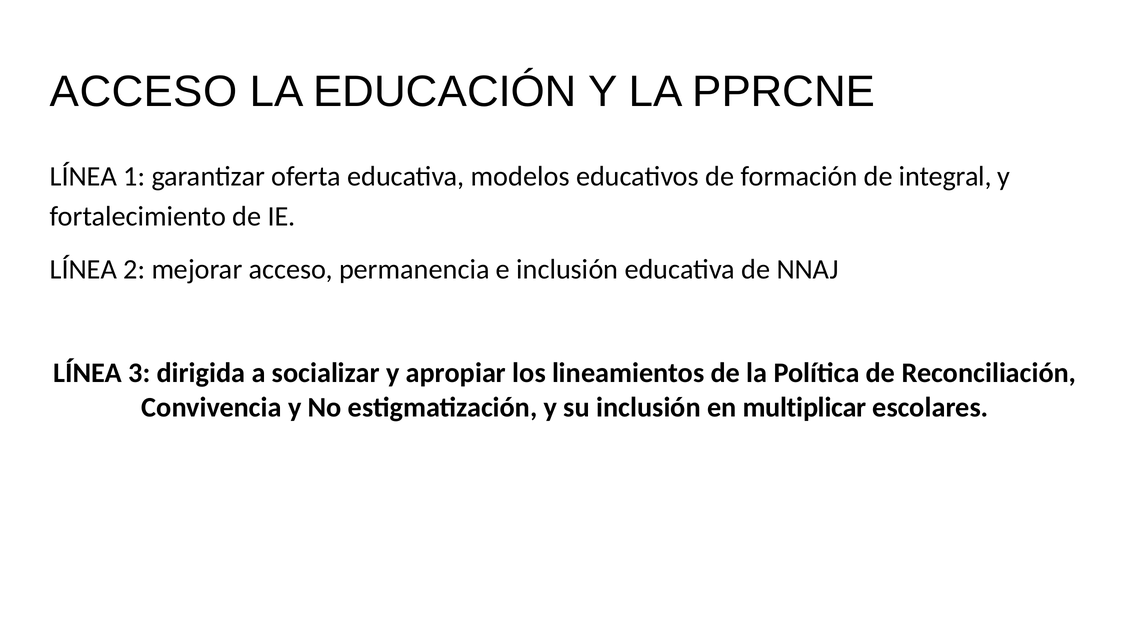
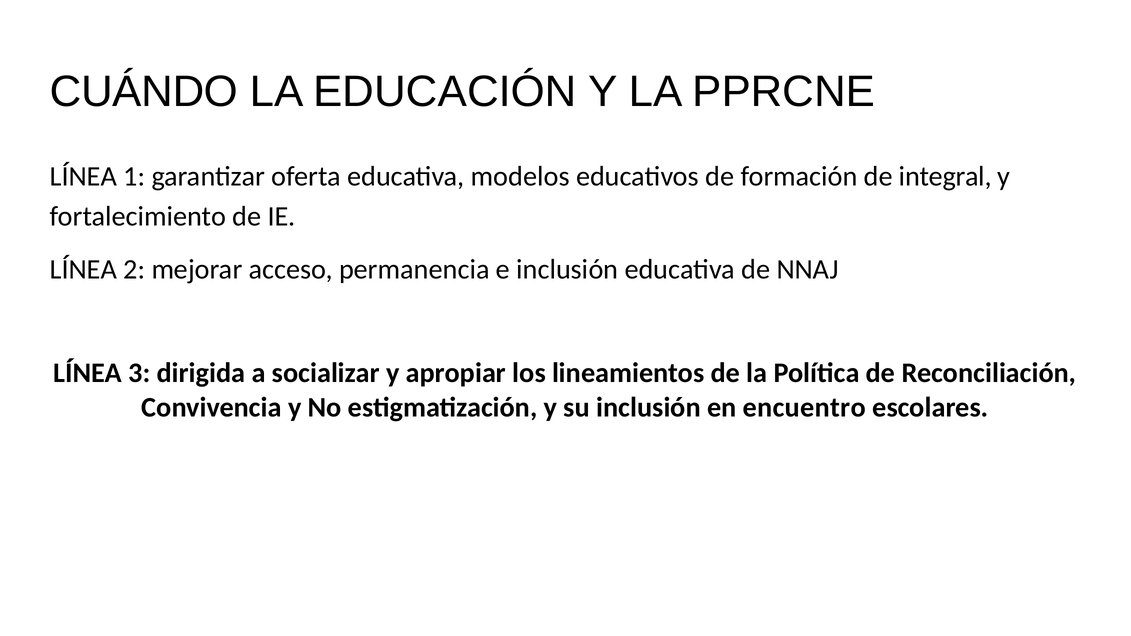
ACCESO at (144, 92): ACCESO -> CUÁNDO
multiplicar: multiplicar -> encuentro
